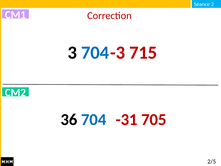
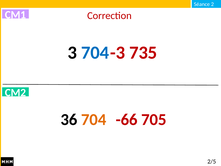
715: 715 -> 735
704 at (94, 119) colour: blue -> orange
-31: -31 -> -66
